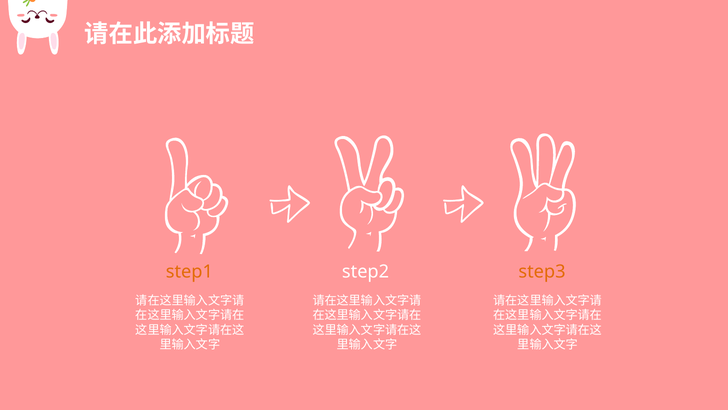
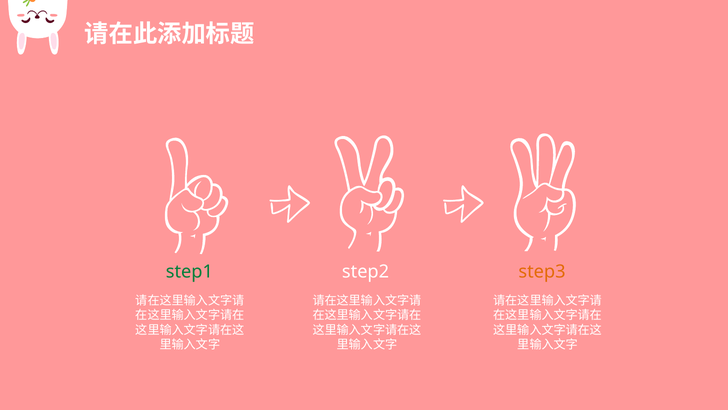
step1 colour: orange -> green
